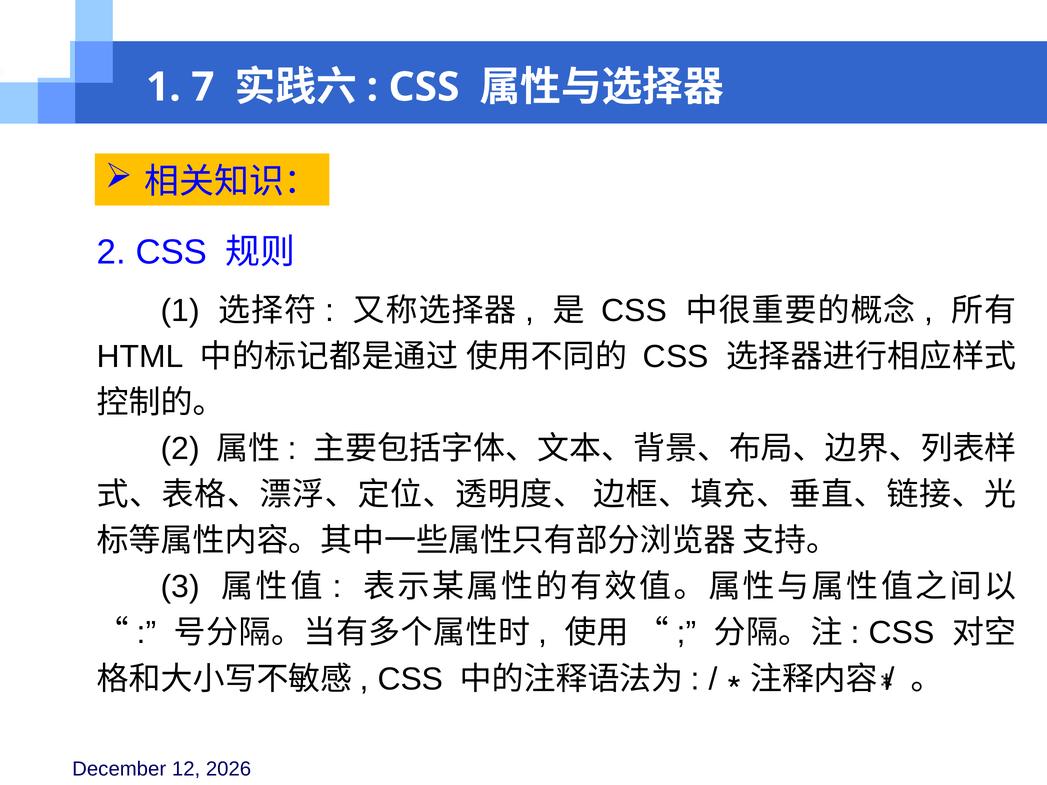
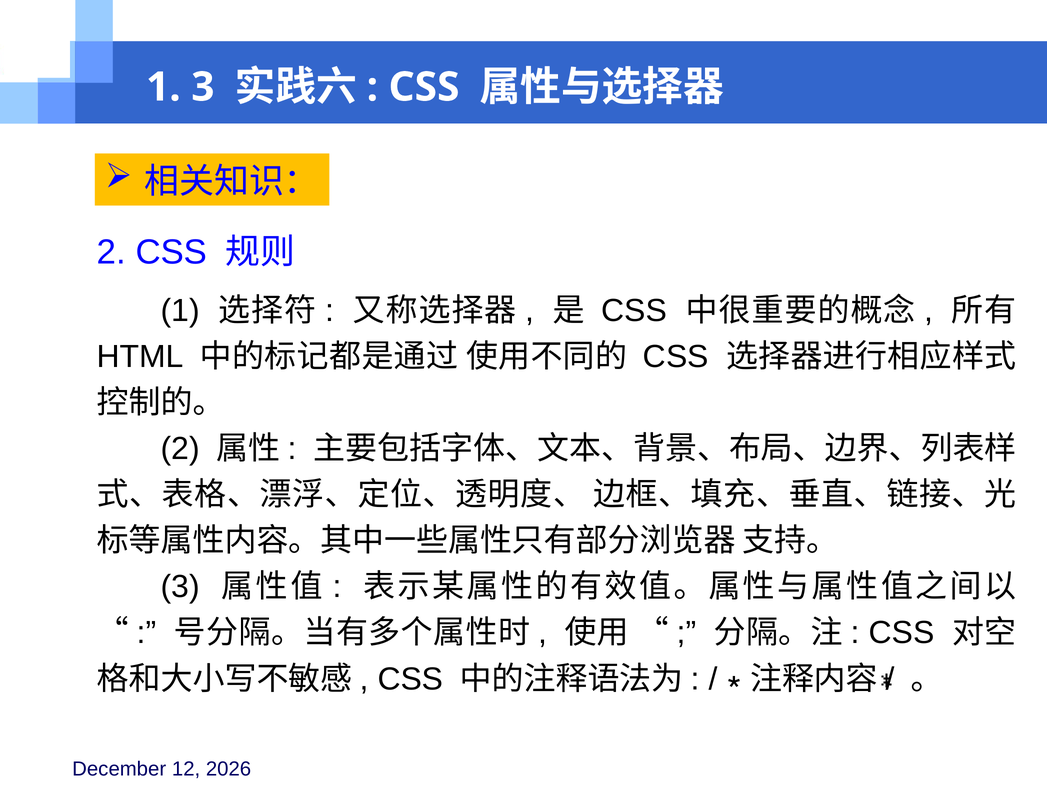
1 7: 7 -> 3
